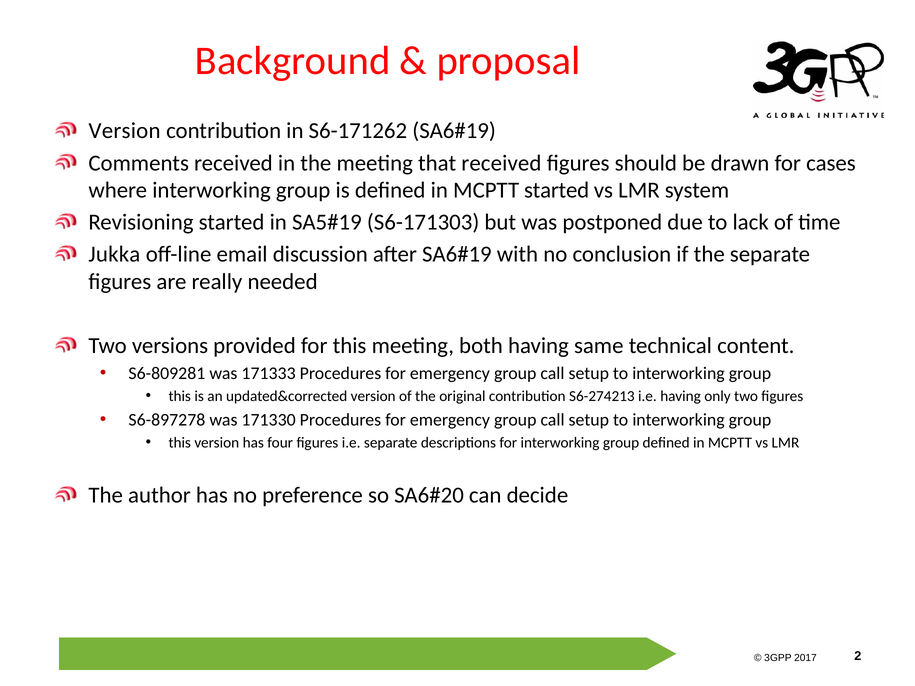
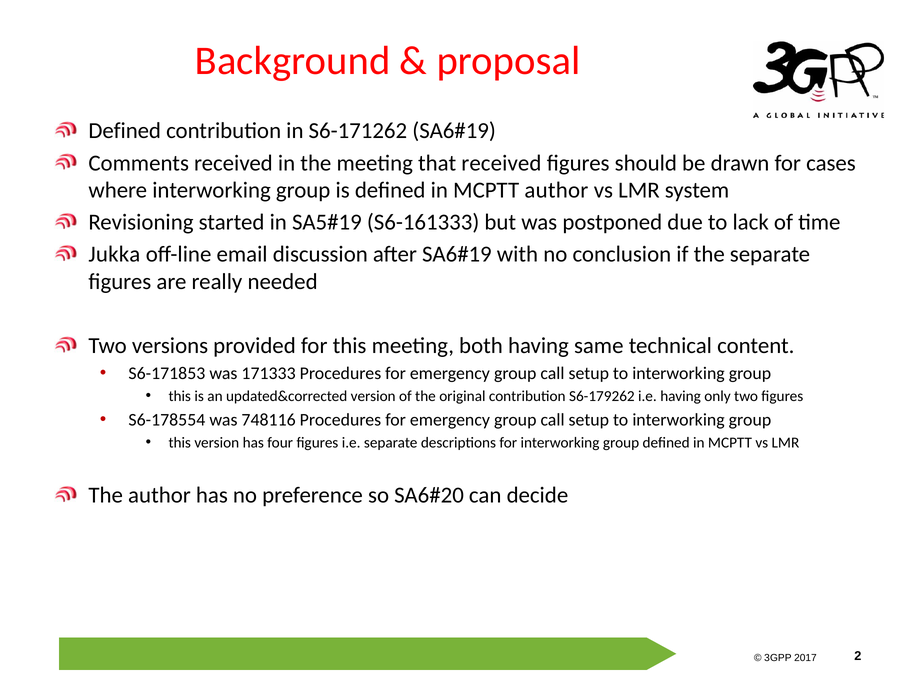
Version at (125, 131): Version -> Defined
MCPTT started: started -> author
S6-171303: S6-171303 -> S6-161333
S6-809281: S6-809281 -> S6-171853
S6-274213: S6-274213 -> S6-179262
S6-897278: S6-897278 -> S6-178554
171330: 171330 -> 748116
